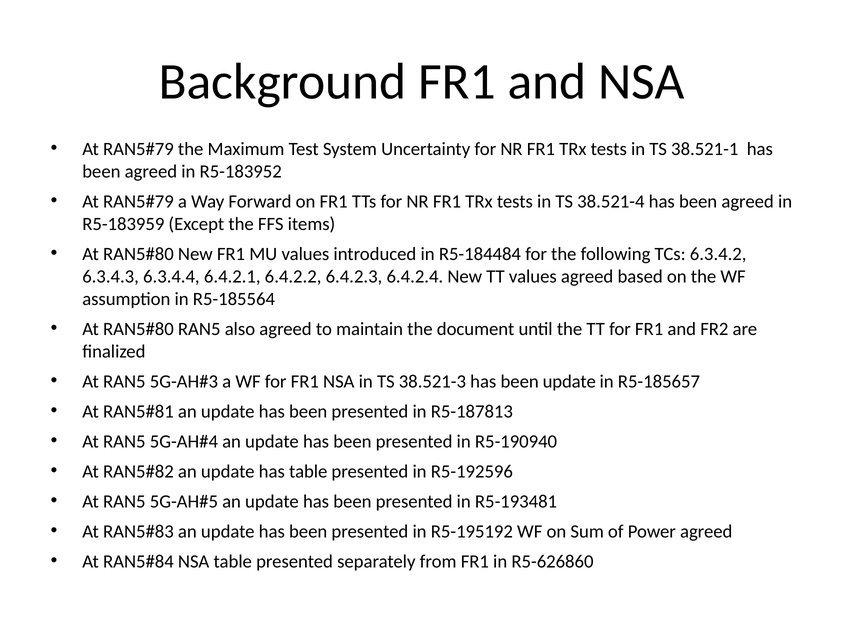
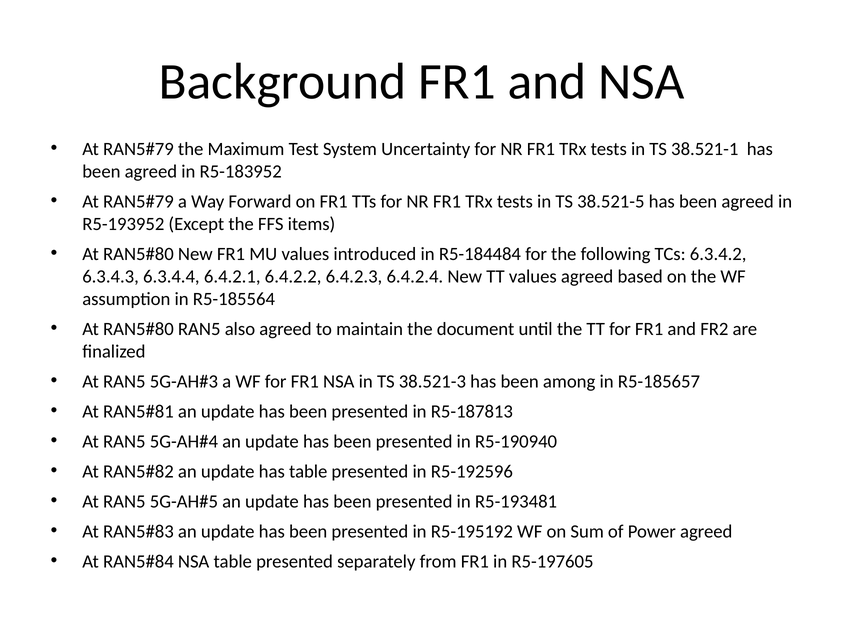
38.521-4: 38.521-4 -> 38.521-5
R5-183959: R5-183959 -> R5-193952
been update: update -> among
R5-626860: R5-626860 -> R5-197605
